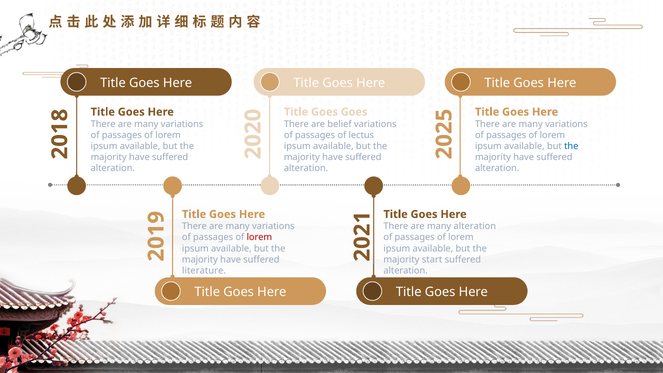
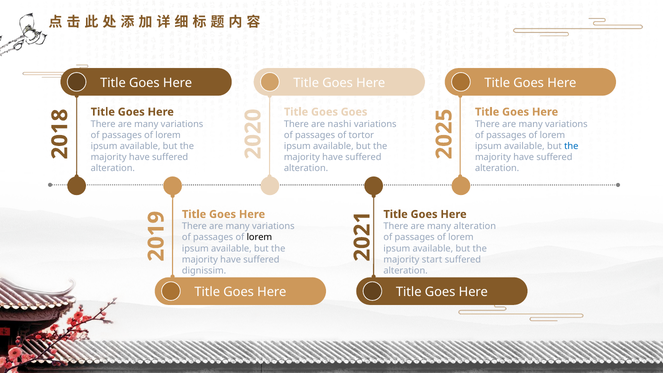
belief: belief -> nashi
lectus: lectus -> tortor
lorem at (259, 237) colour: red -> black
literature: literature -> dignissim
